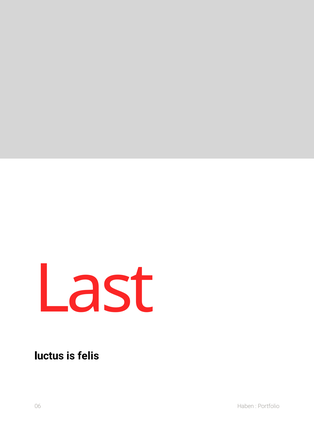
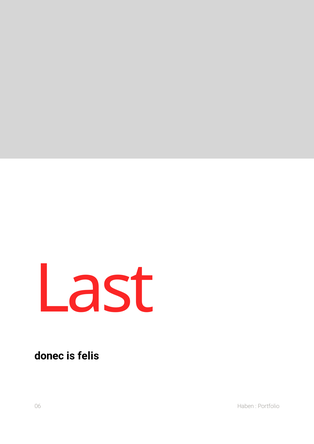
luctus: luctus -> donec
